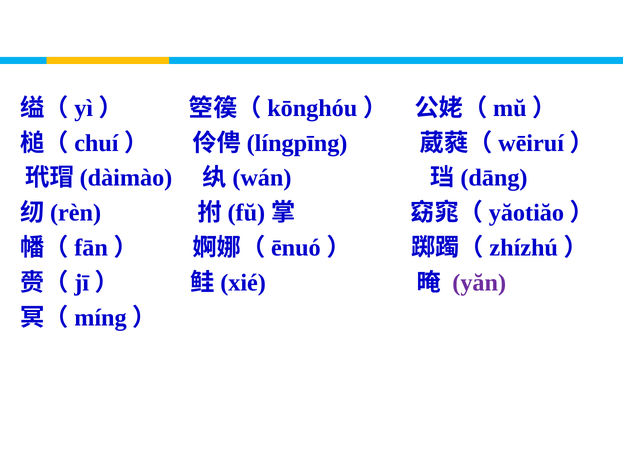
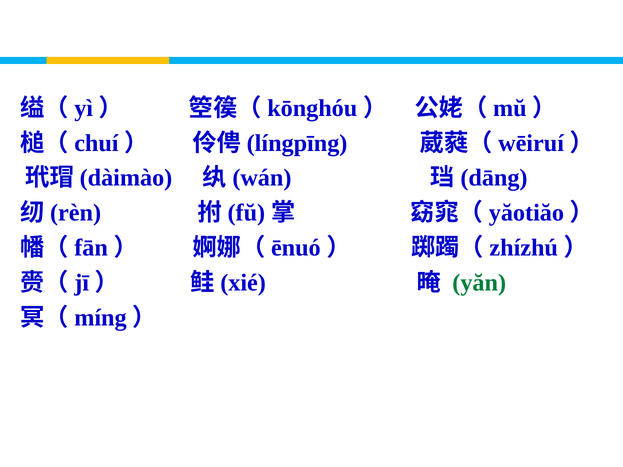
yăn colour: purple -> green
